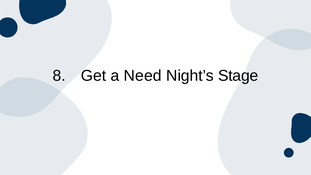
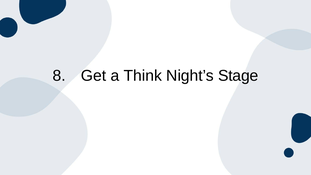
Need: Need -> Think
